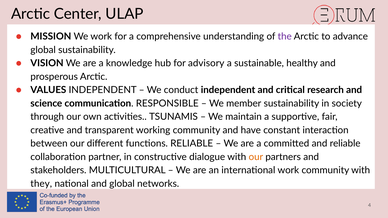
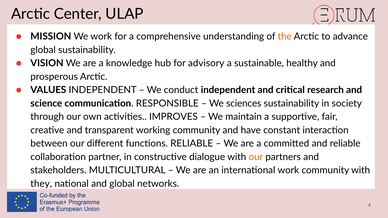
the colour: purple -> orange
member: member -> sciences
TSUNAMIS: TSUNAMIS -> IMPROVES
